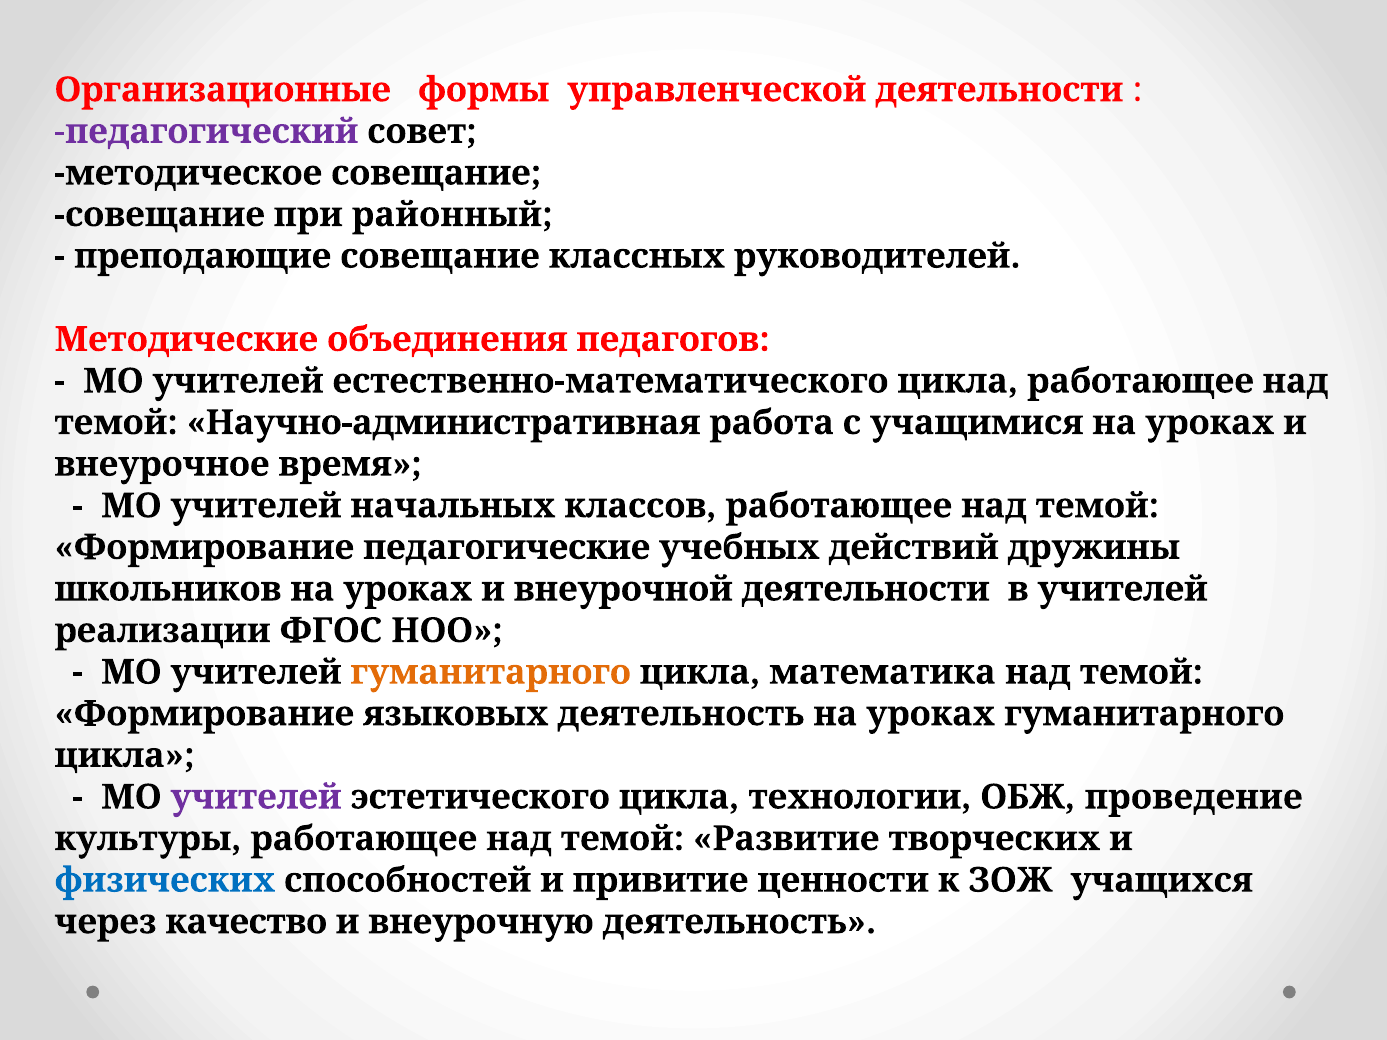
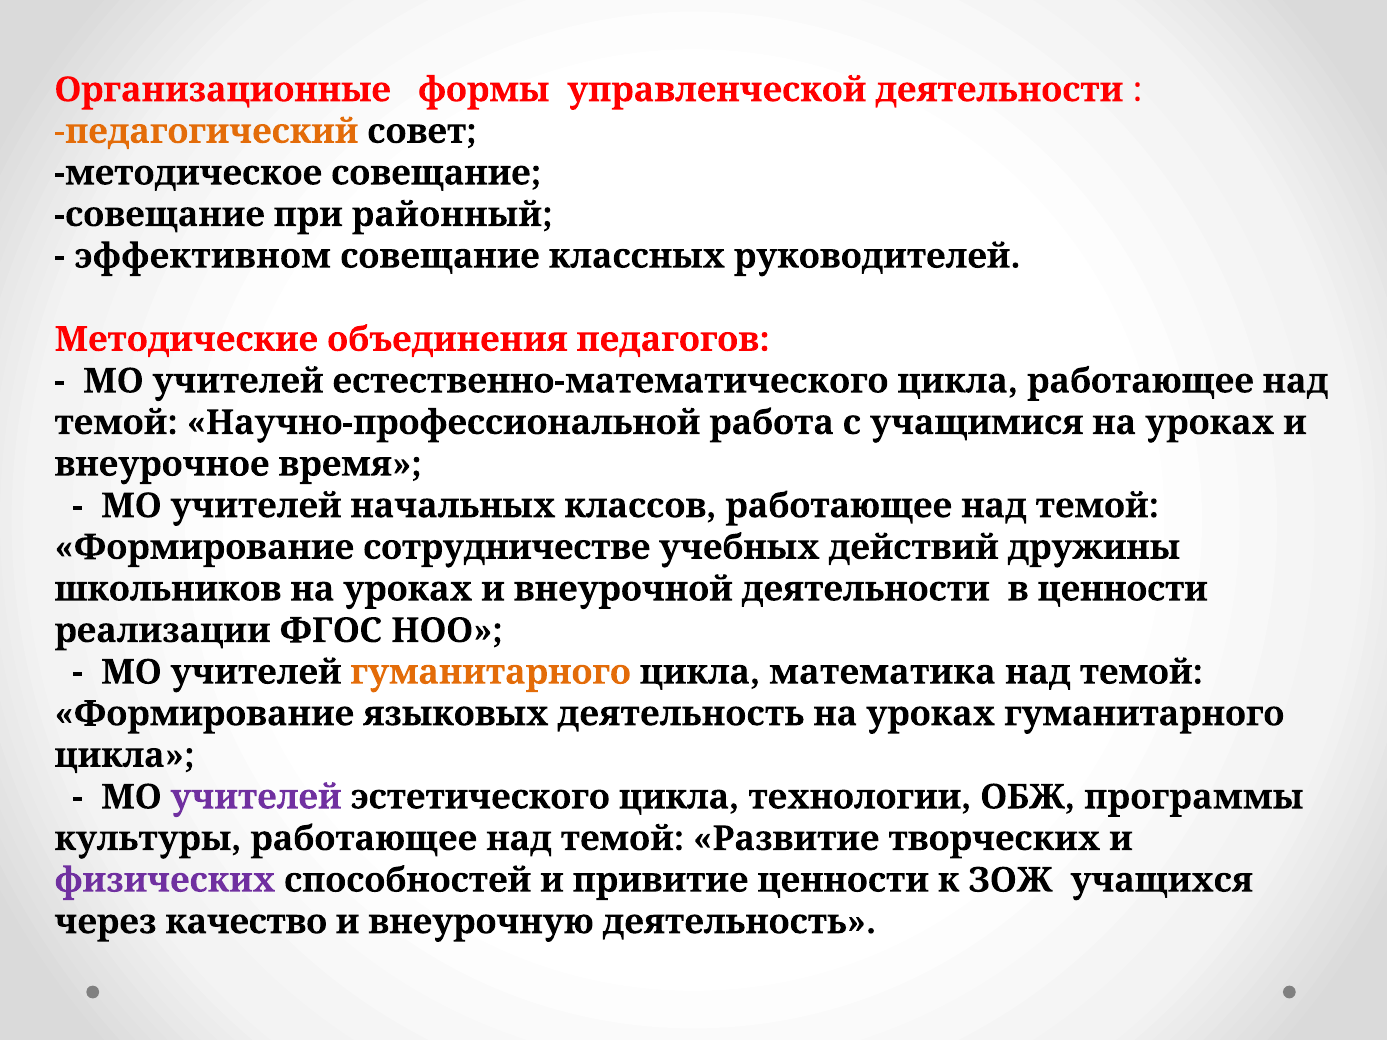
педагогический colour: purple -> orange
преподающие: преподающие -> эффективном
Научно-административная: Научно-административная -> Научно-профессиональной
педагогические: педагогические -> сотрудничестве
в учителей: учителей -> ценности
проведение: проведение -> программы
физических colour: blue -> purple
